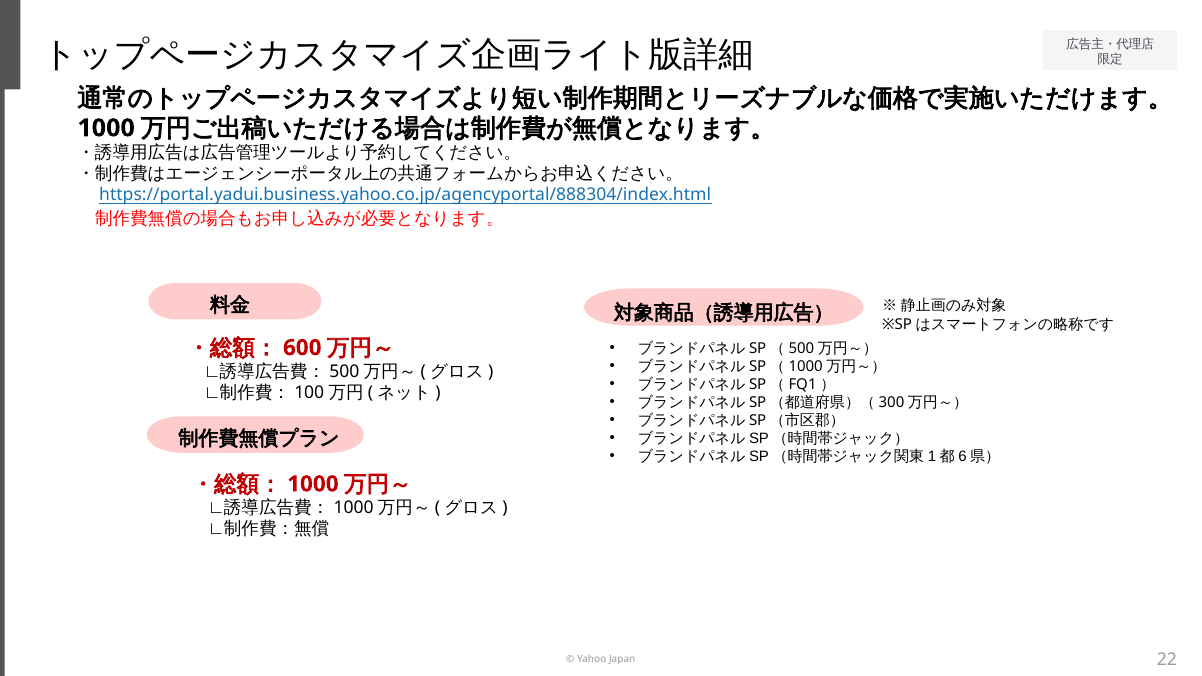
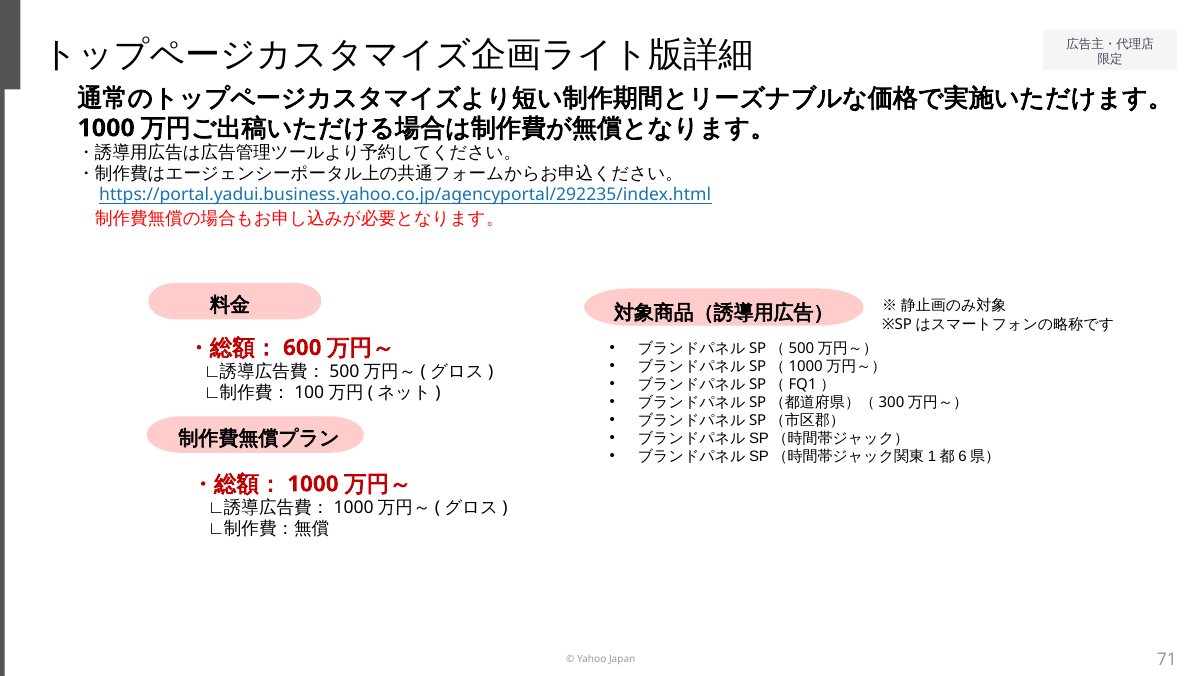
https://portal.yadui.business.yahoo.co.jp/agencyportal/888304/index.html: https://portal.yadui.business.yahoo.co.jp/agencyportal/888304/index.html -> https://portal.yadui.business.yahoo.co.jp/agencyportal/292235/index.html
22: 22 -> 71
